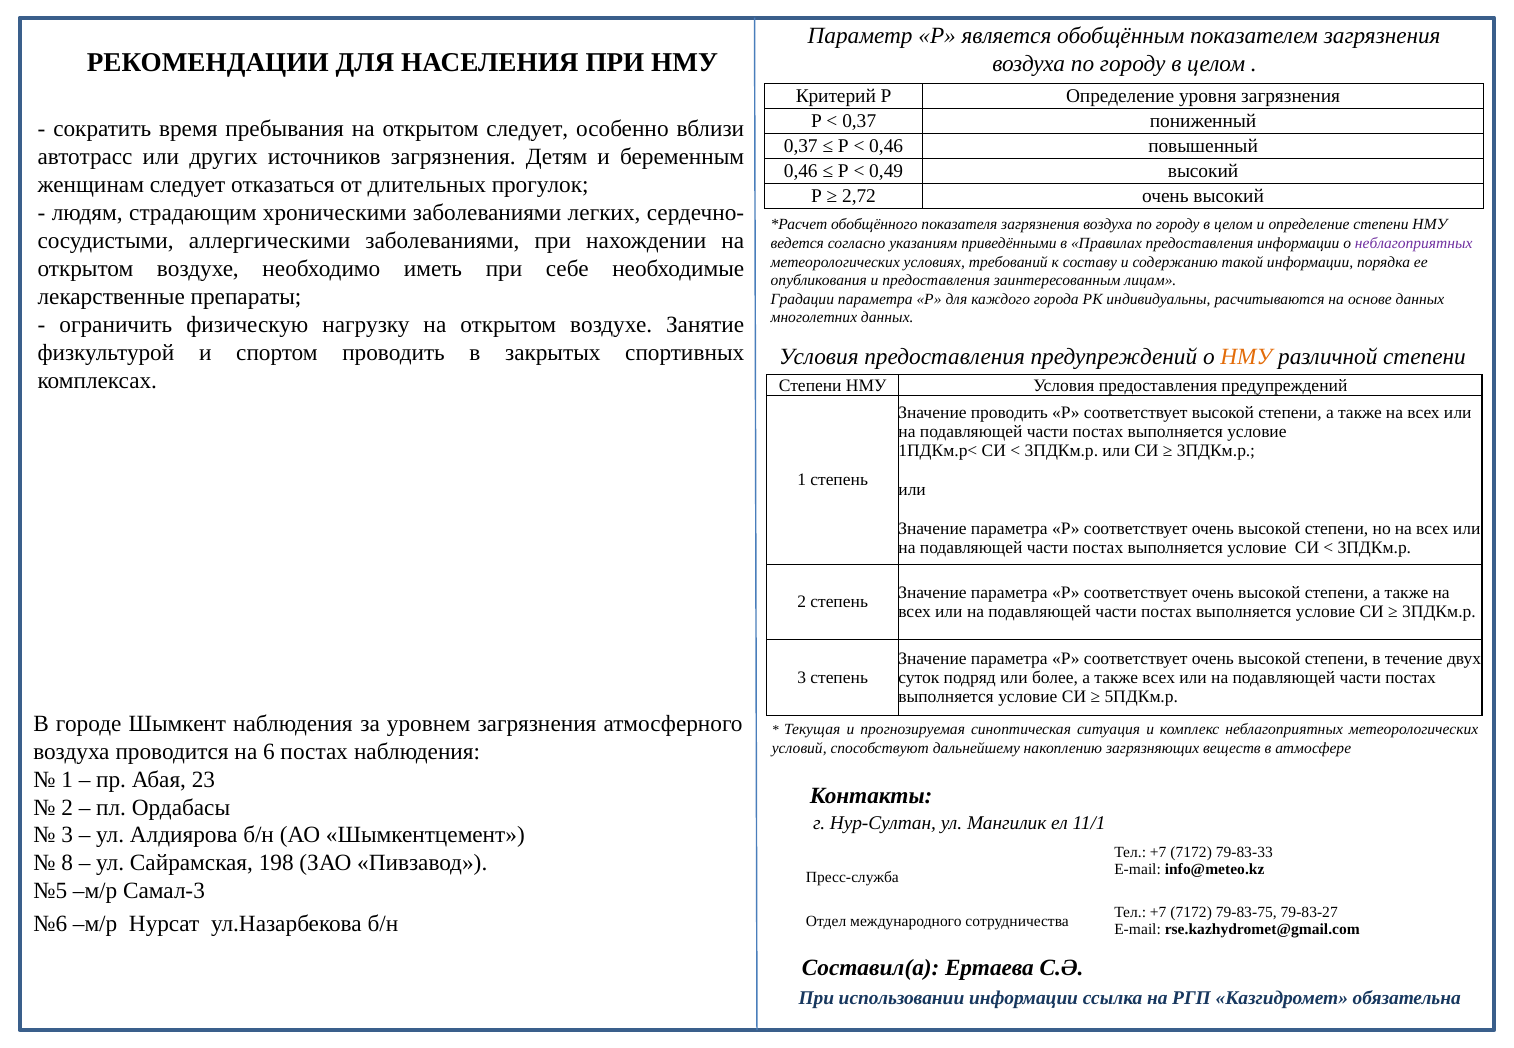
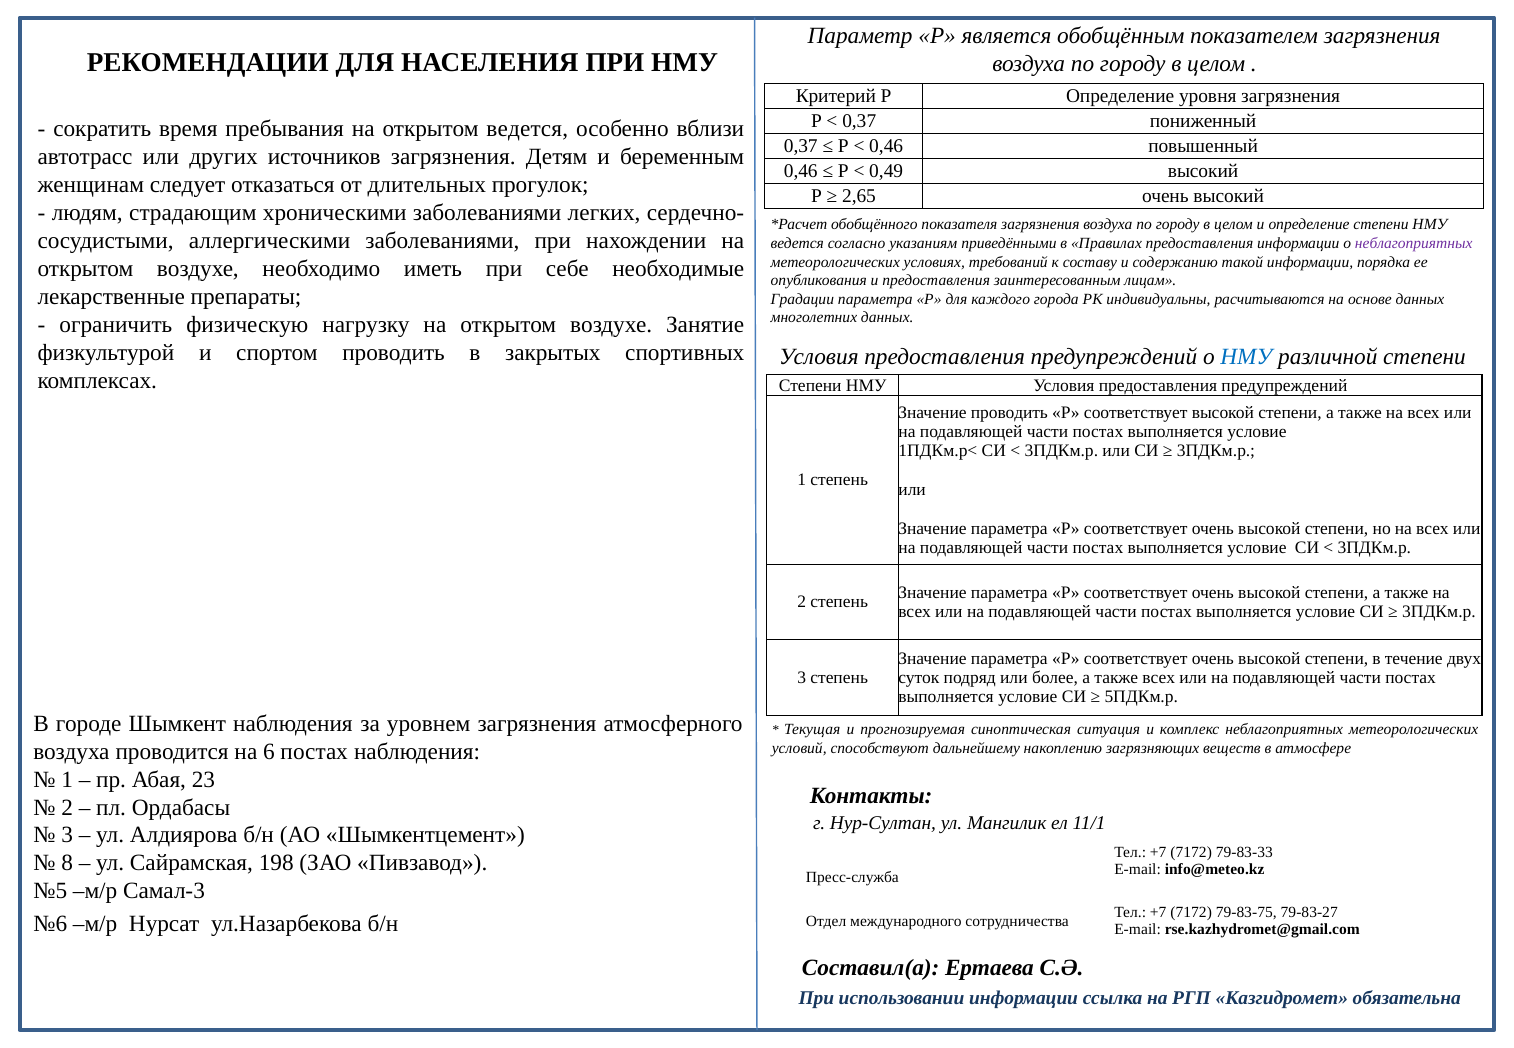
открытом следует: следует -> ведется
2,72: 2,72 -> 2,65
НМУ at (1246, 357) colour: orange -> blue
